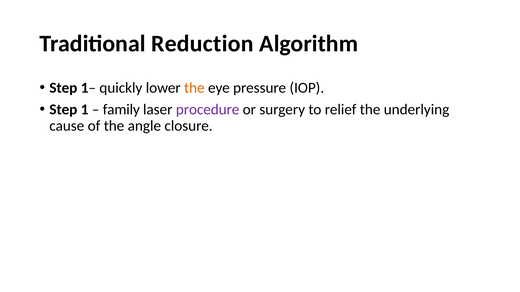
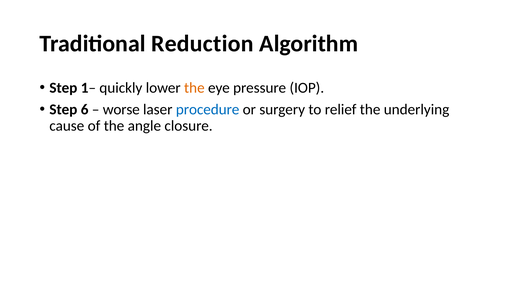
1: 1 -> 6
family: family -> worse
procedure colour: purple -> blue
